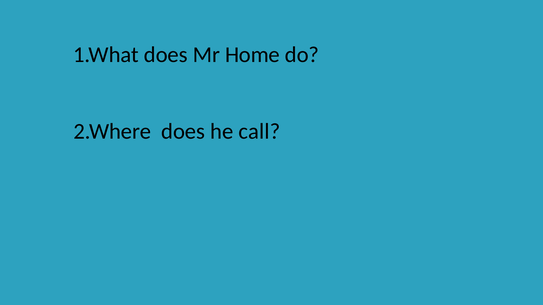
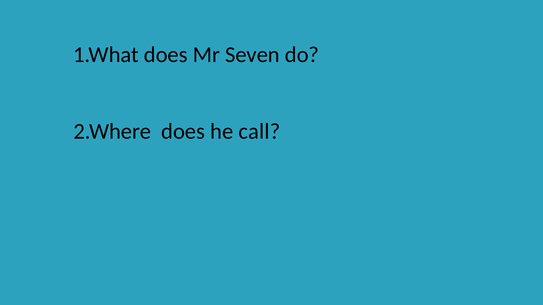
Home: Home -> Seven
